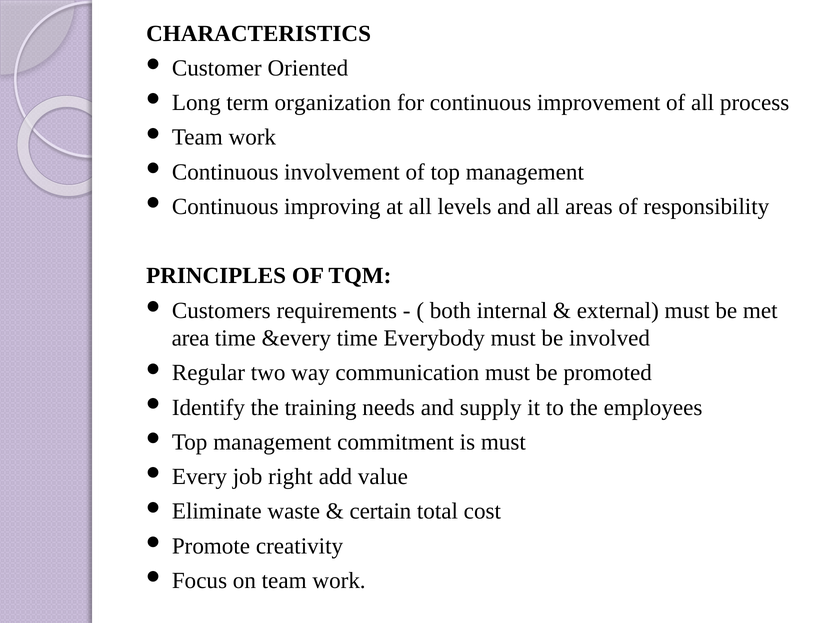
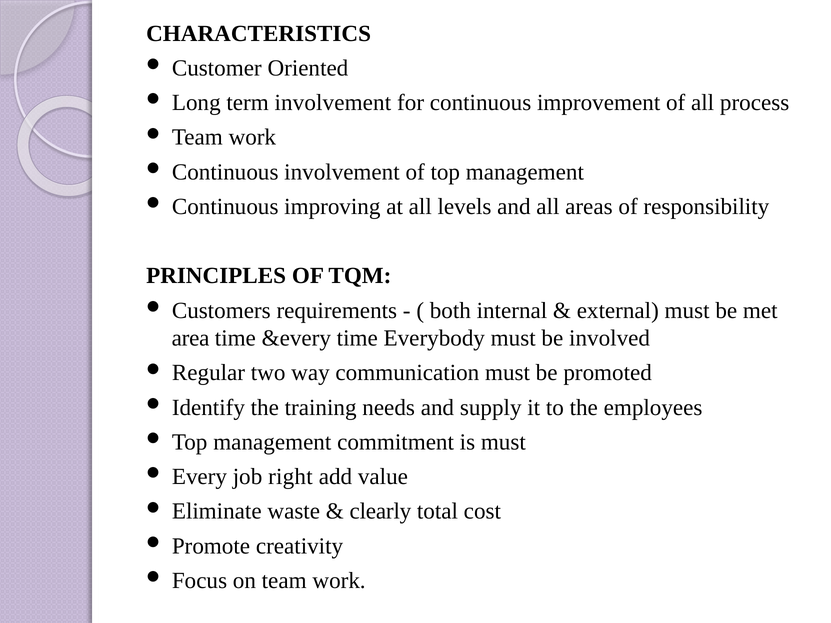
term organization: organization -> involvement
certain: certain -> clearly
